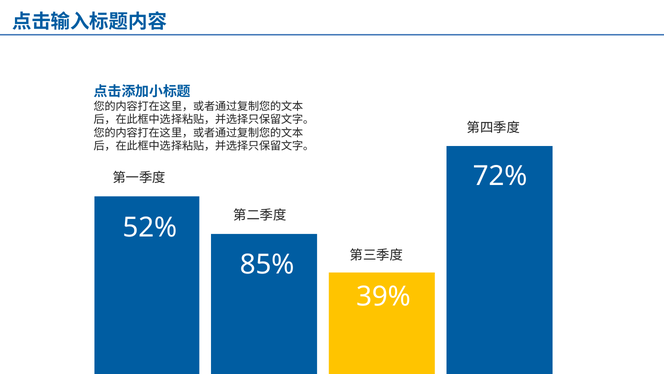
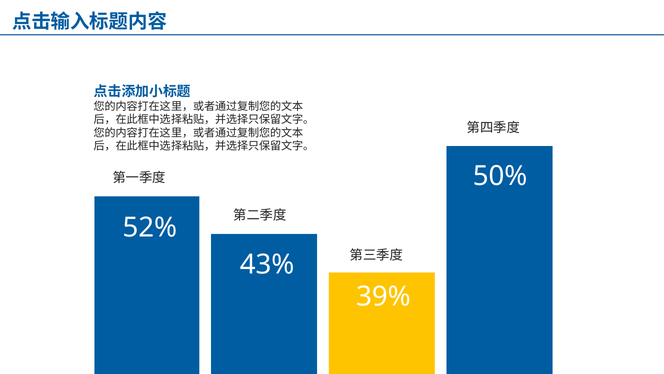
72%: 72% -> 50%
85%: 85% -> 43%
